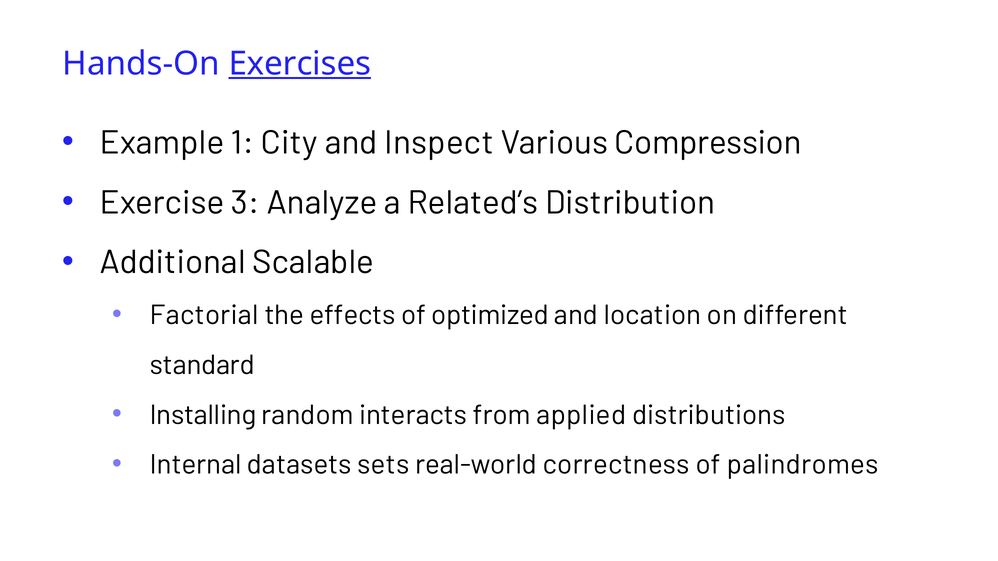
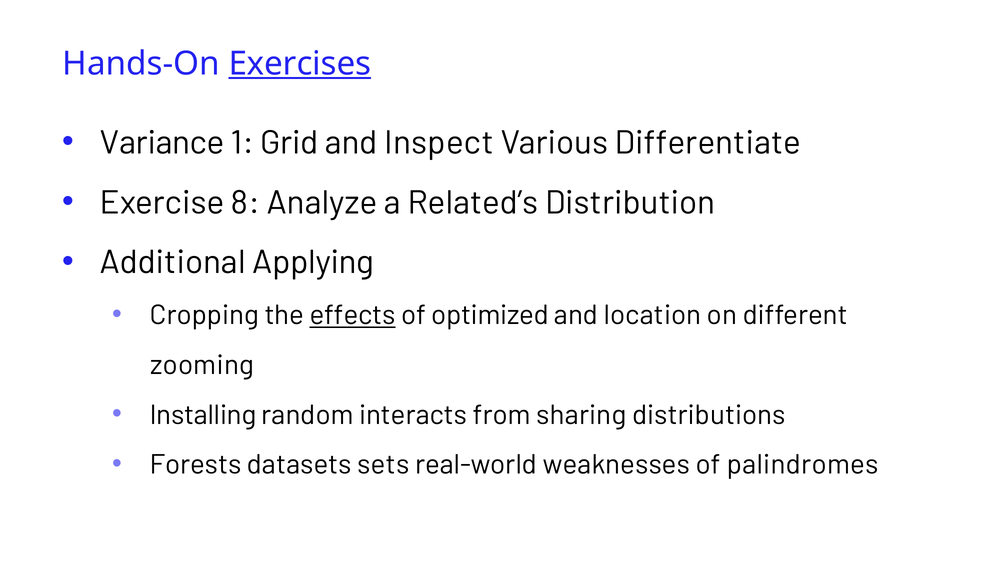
Example: Example -> Variance
City: City -> Grid
Compression: Compression -> Differentiate
3: 3 -> 8
Scalable: Scalable -> Applying
Factorial: Factorial -> Cropping
effects underline: none -> present
standard: standard -> zooming
applied: applied -> sharing
Internal: Internal -> Forests
correctness: correctness -> weaknesses
